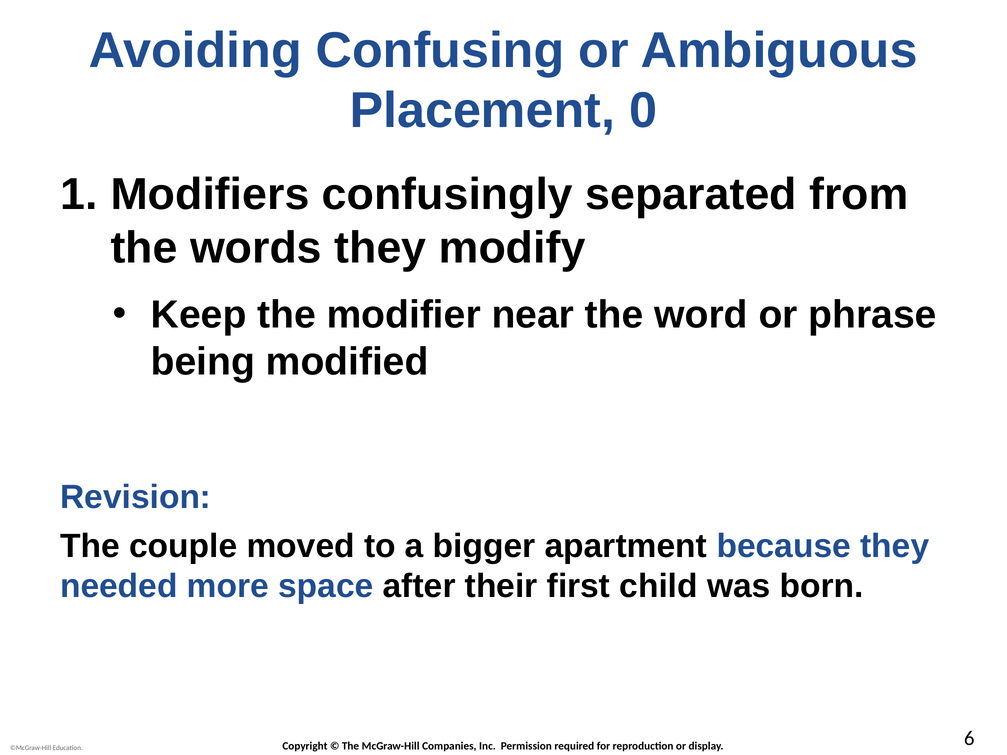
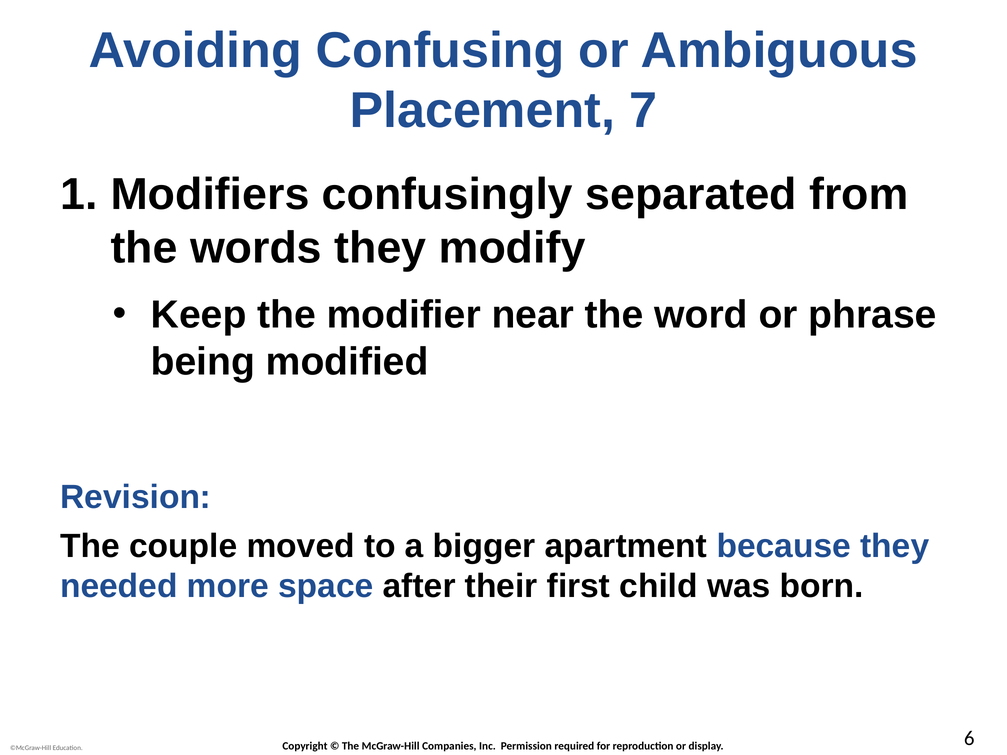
0: 0 -> 7
